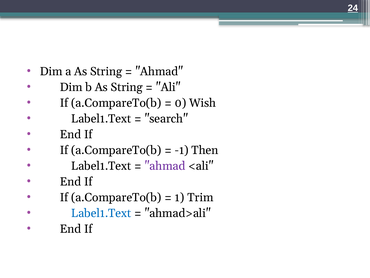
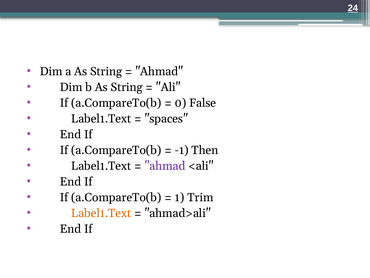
Wish: Wish -> False
search: search -> spaces
Label1.Text at (101, 213) colour: blue -> orange
